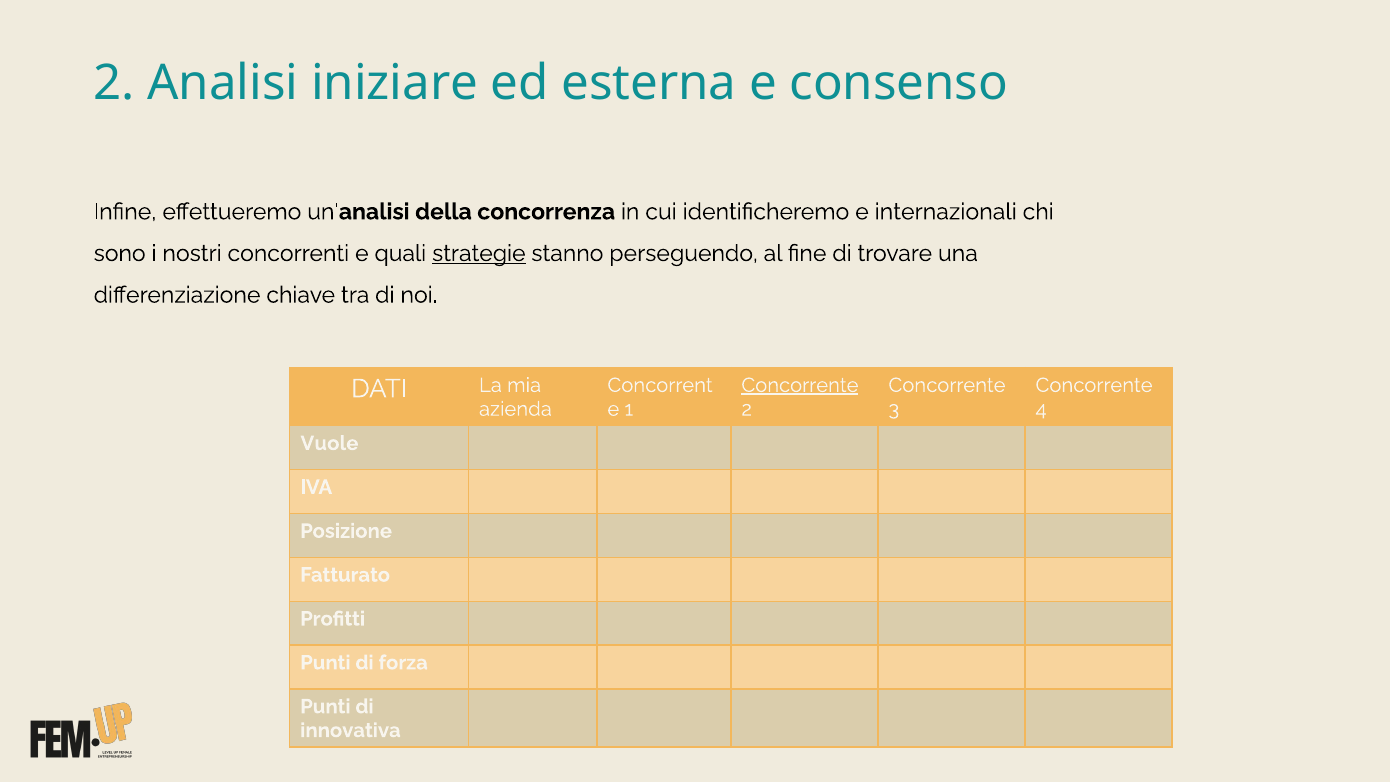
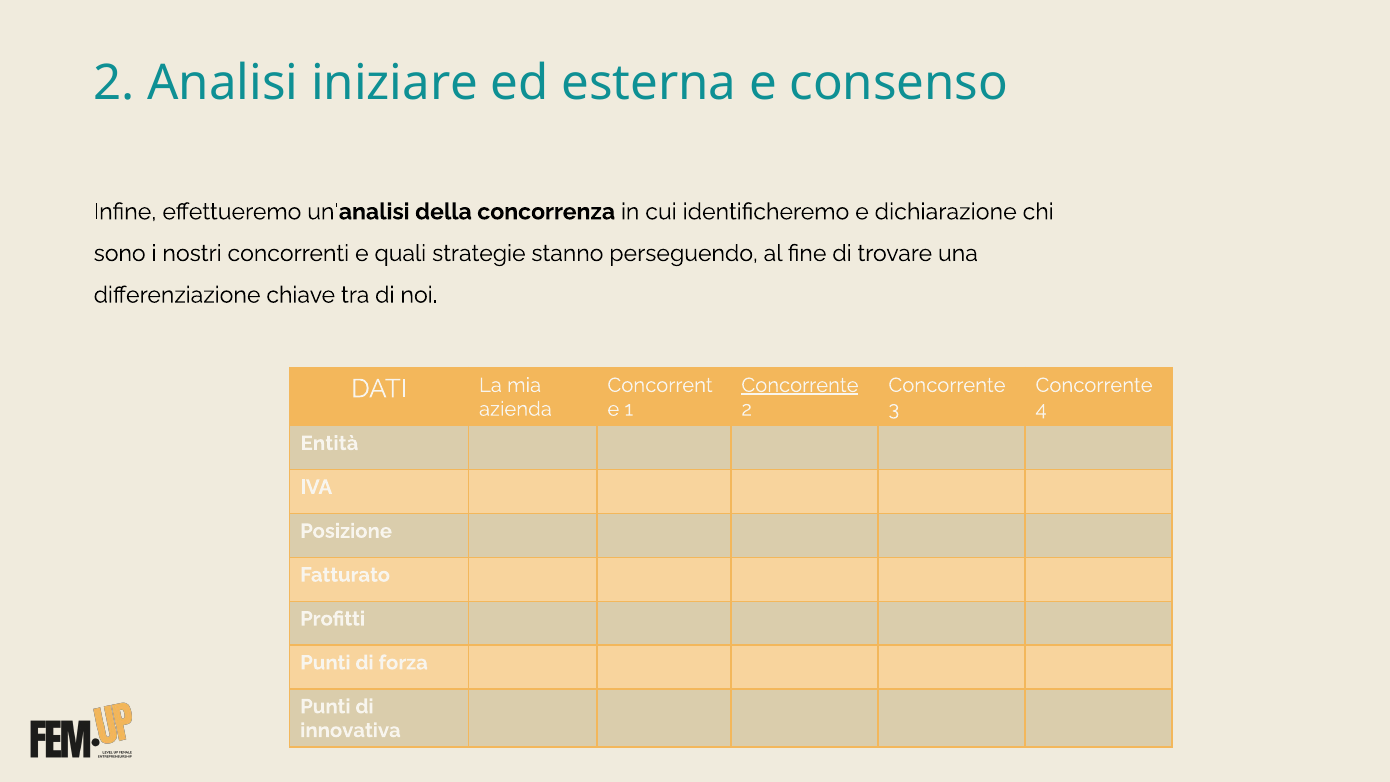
internazionali: internazionali -> dichiarazione
strategie underline: present -> none
Vuole: Vuole -> Entità
